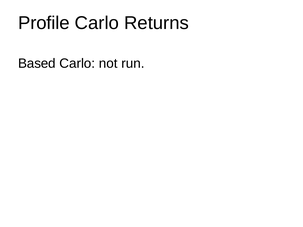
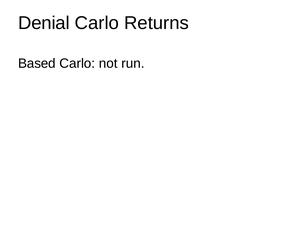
Profile: Profile -> Denial
